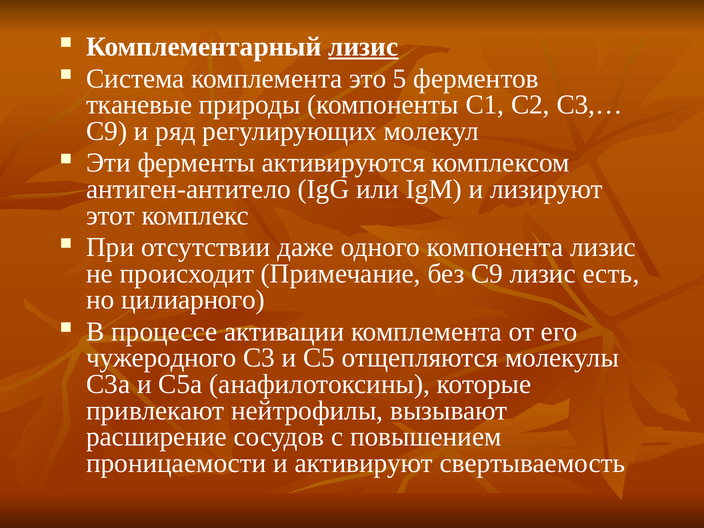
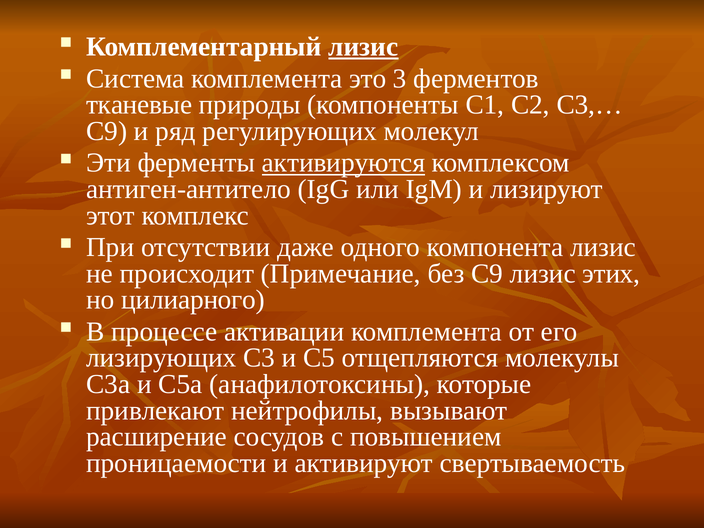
5: 5 -> 3
активируются underline: none -> present
есть: есть -> этих
чужеродного: чужеродного -> лизирующих
